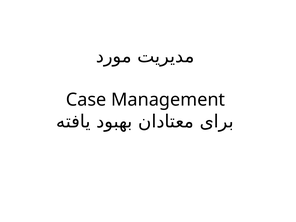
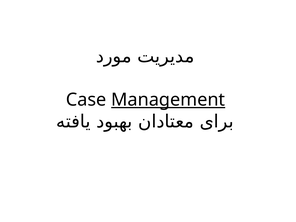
Management underline: none -> present
